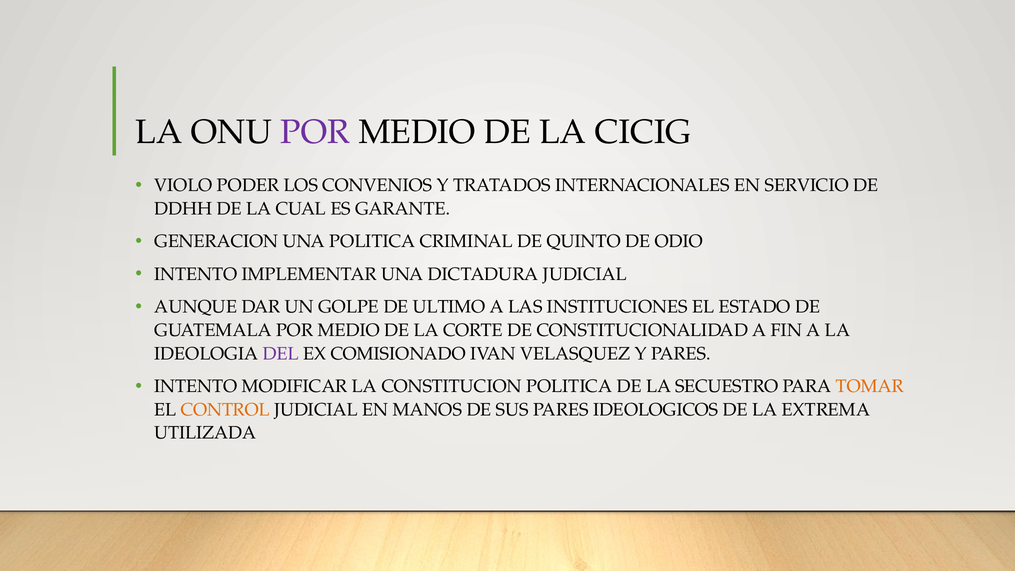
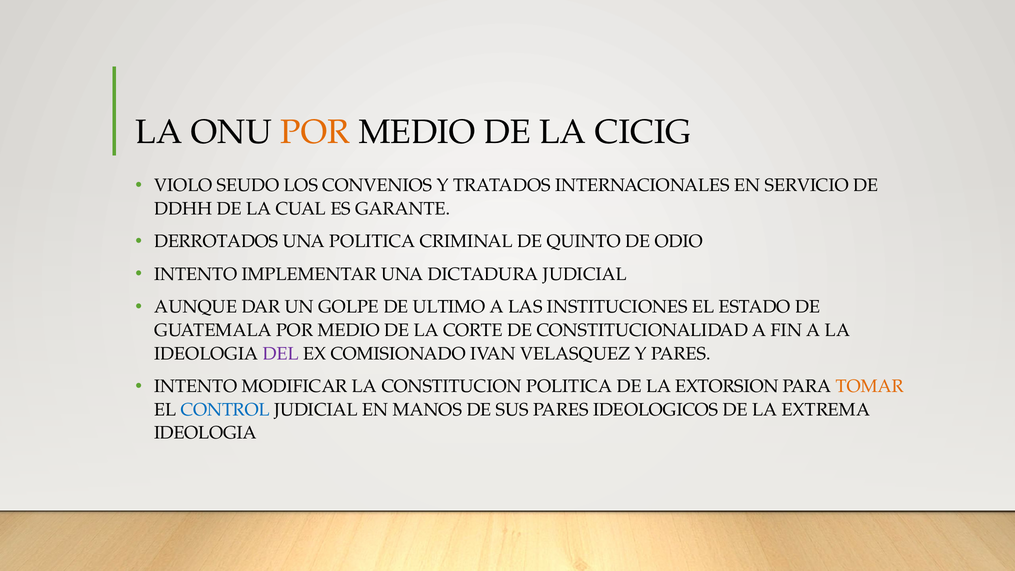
POR at (315, 132) colour: purple -> orange
PODER: PODER -> SEUDO
GENERACION: GENERACION -> DERROTADOS
SECUESTRO: SECUESTRO -> EXTORSION
CONTROL colour: orange -> blue
UTILIZADA at (205, 433): UTILIZADA -> IDEOLOGIA
